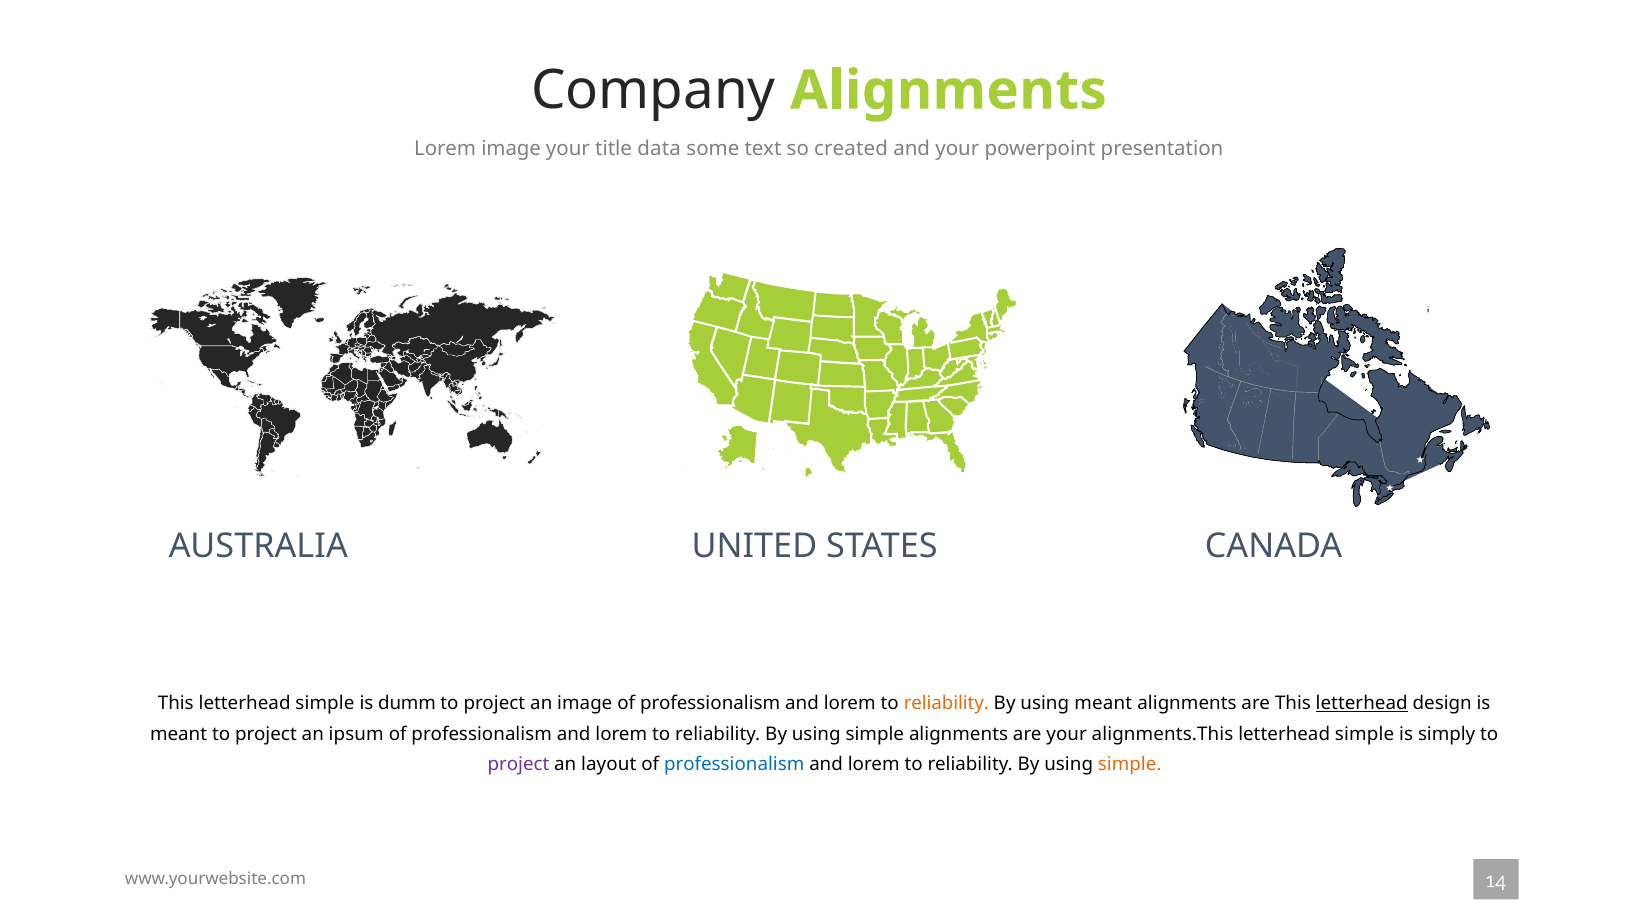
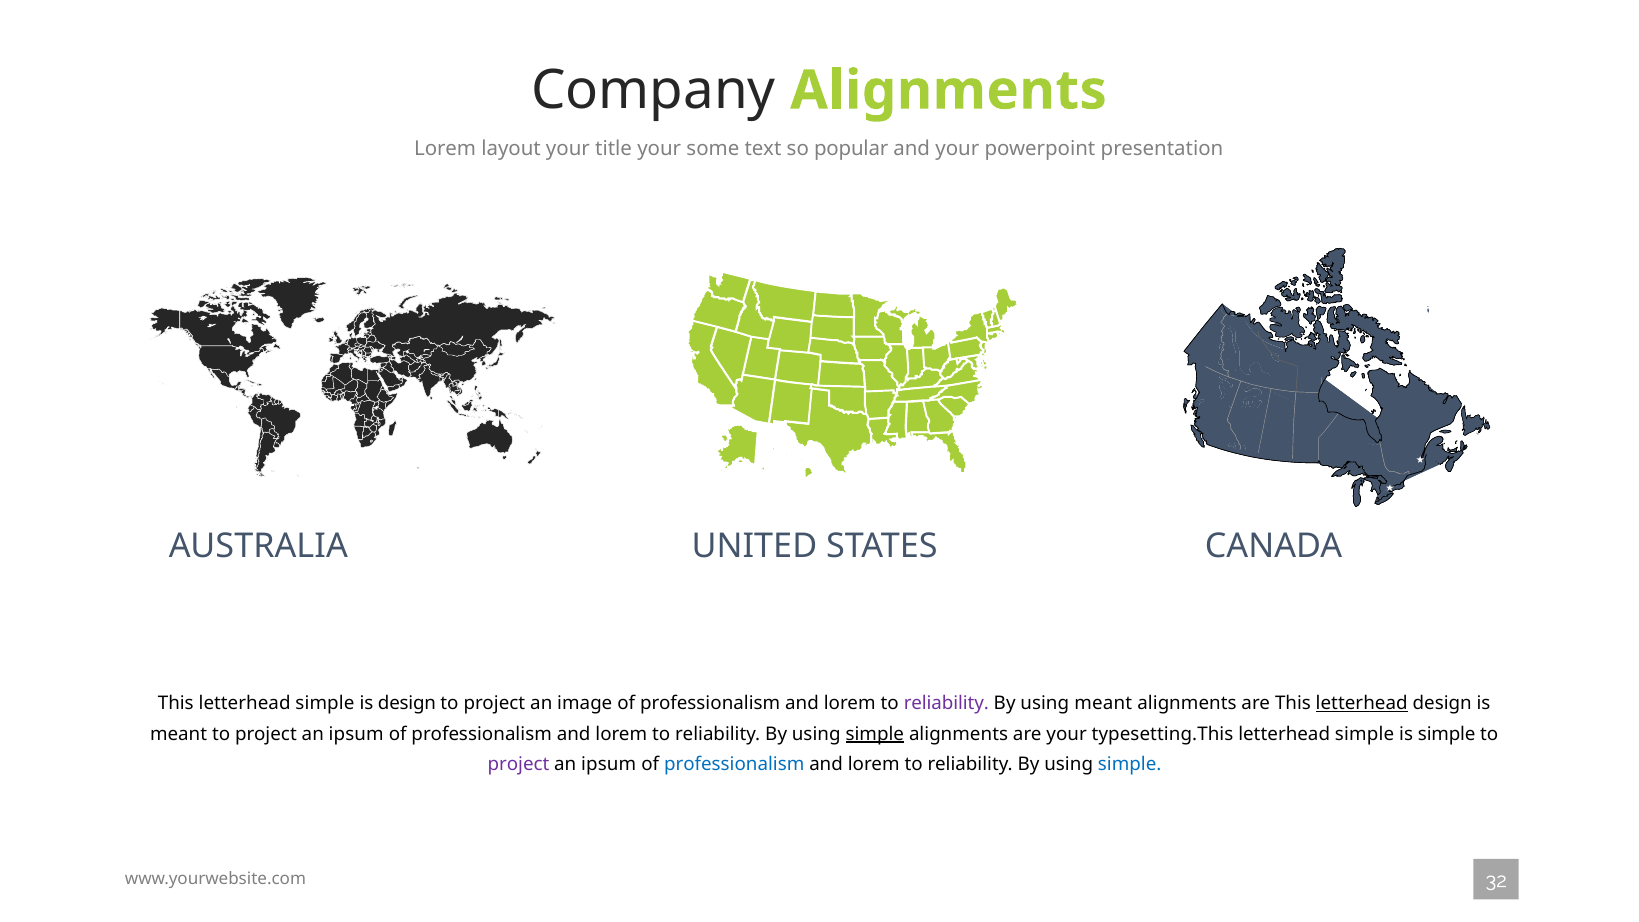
Lorem image: image -> layout
title data: data -> your
created: created -> popular
is dumm: dumm -> design
reliability at (946, 703) colour: orange -> purple
simple at (875, 734) underline: none -> present
alignments.This: alignments.This -> typesetting.This
is simply: simply -> simple
layout at (609, 765): layout -> ipsum
simple at (1130, 765) colour: orange -> blue
14: 14 -> 32
